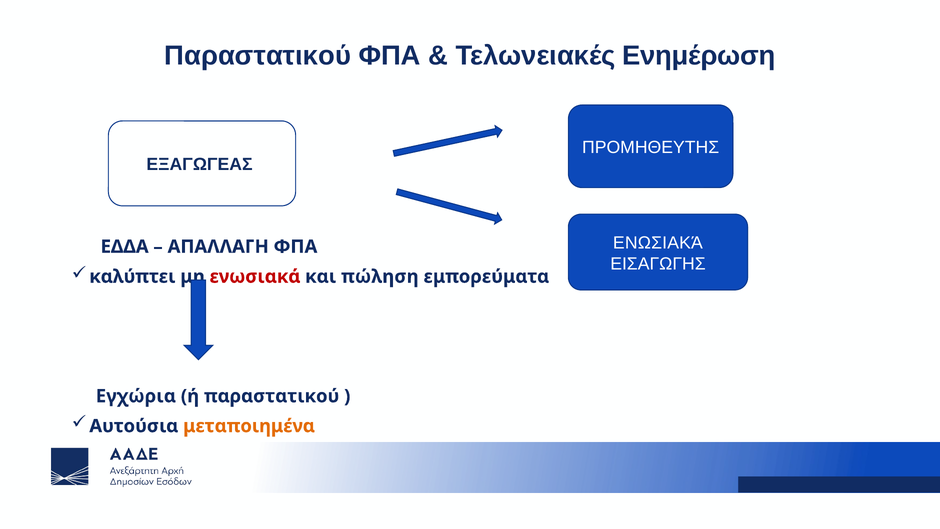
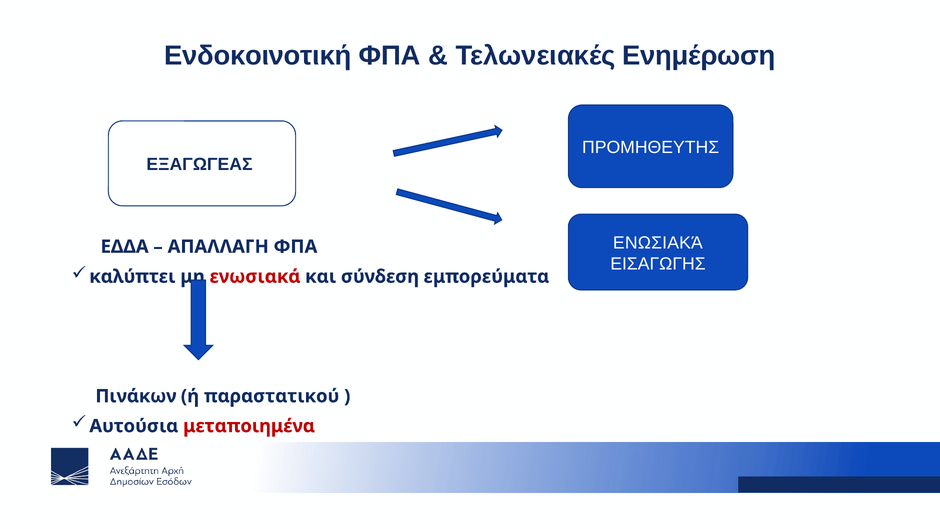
Παραστατικού at (258, 56): Παραστατικού -> Ενδοκοινοτική
πώληση: πώληση -> σύνδεση
Εγχώρια: Εγχώρια -> Πινάκων
μεταποιημένα colour: orange -> red
